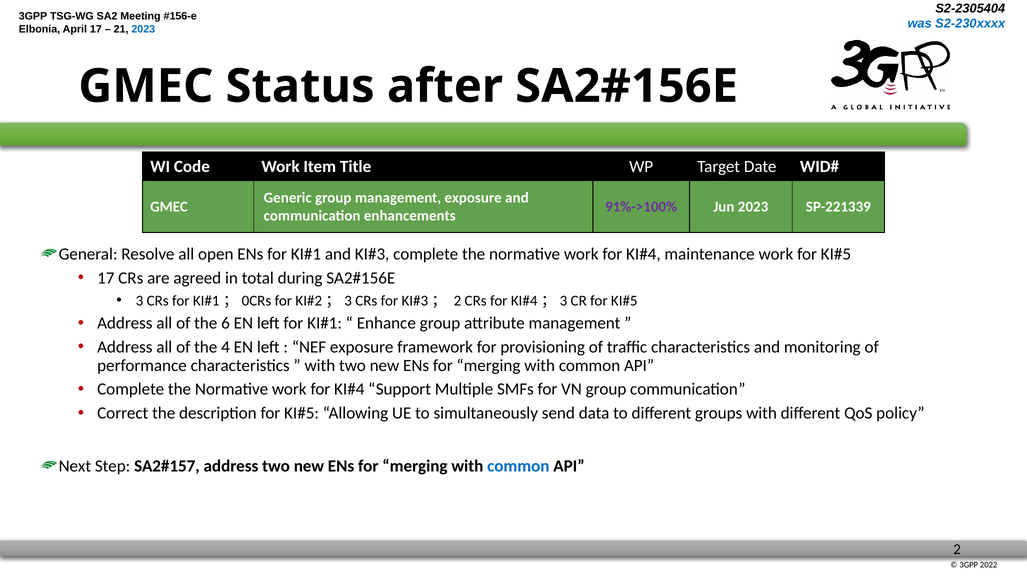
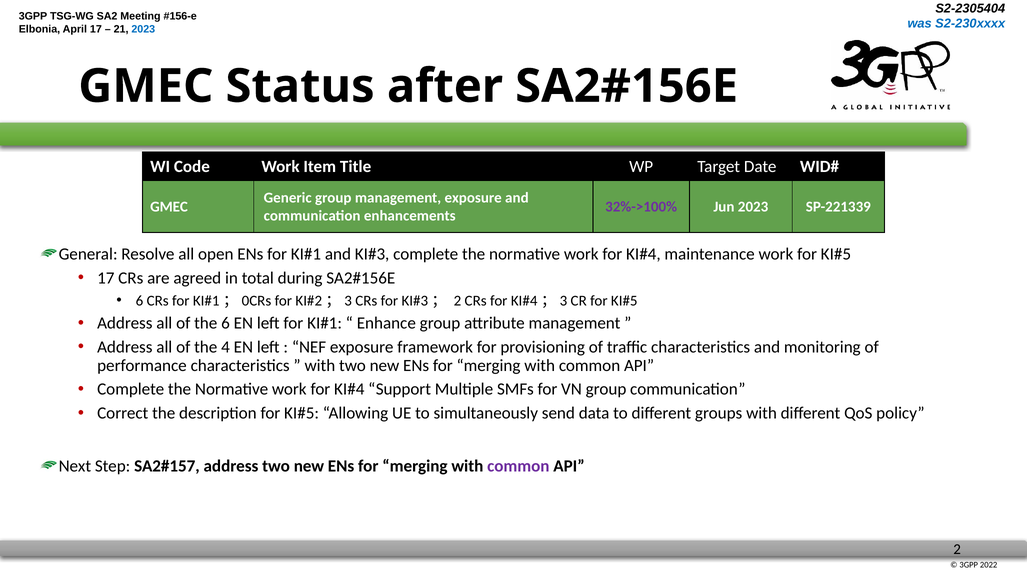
91%->100%: 91%->100% -> 32%->100%
3 at (140, 300): 3 -> 6
common at (518, 466) colour: blue -> purple
